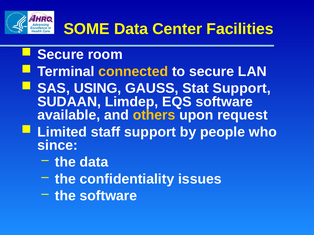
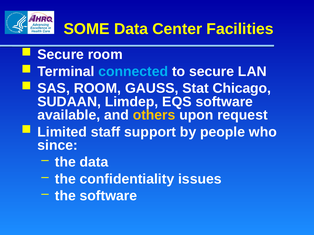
connected colour: yellow -> light blue
SAS USING: USING -> ROOM
Stat Support: Support -> Chicago
